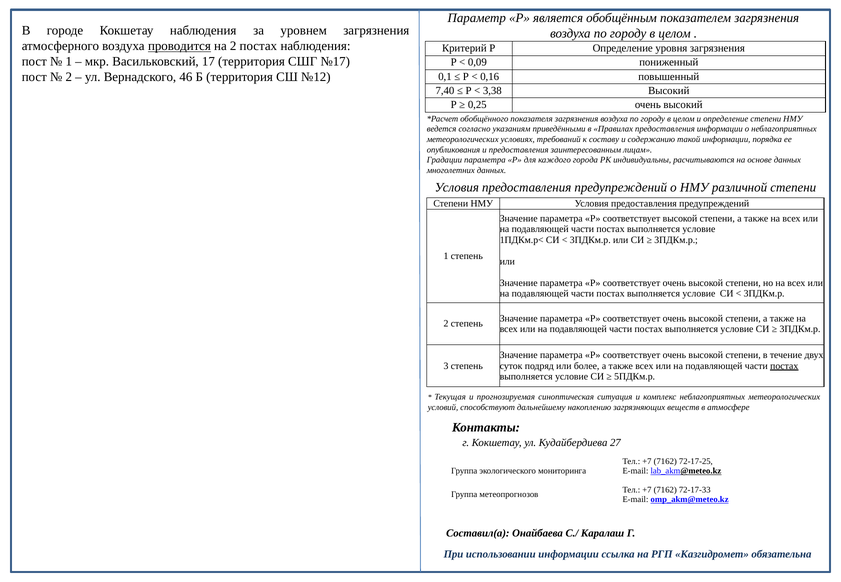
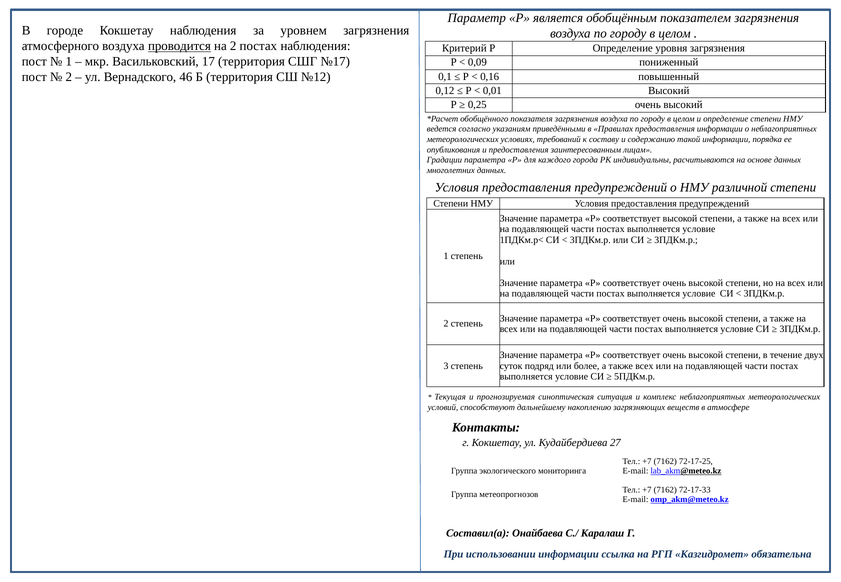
7,40: 7,40 -> 0,12
3,38: 3,38 -> 0,01
постах at (784, 366) underline: present -> none
